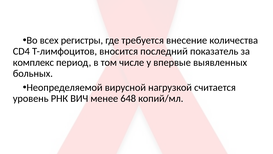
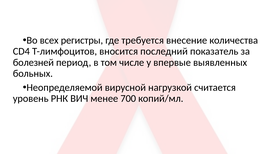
комплекс: комплекс -> болезней
648: 648 -> 700
